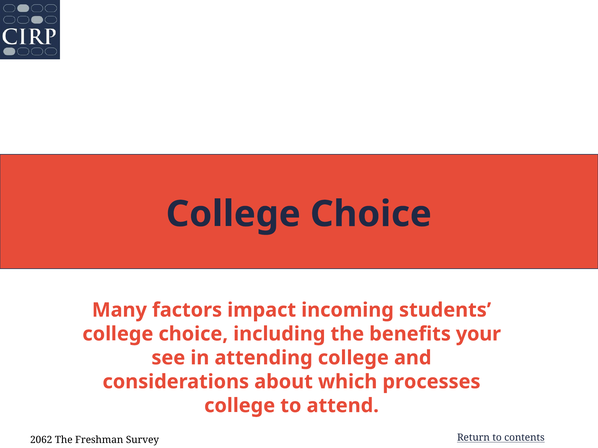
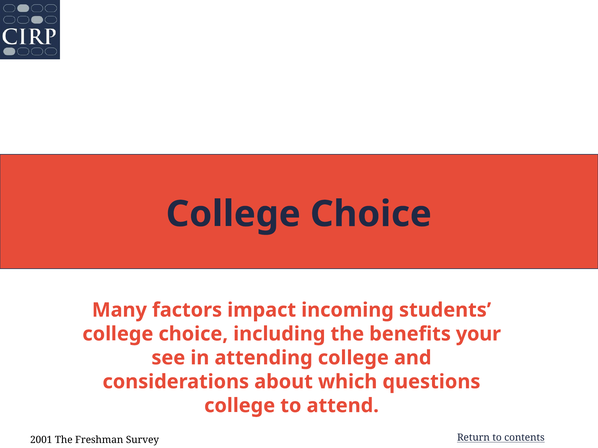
processes: processes -> questions
2062: 2062 -> 2001
